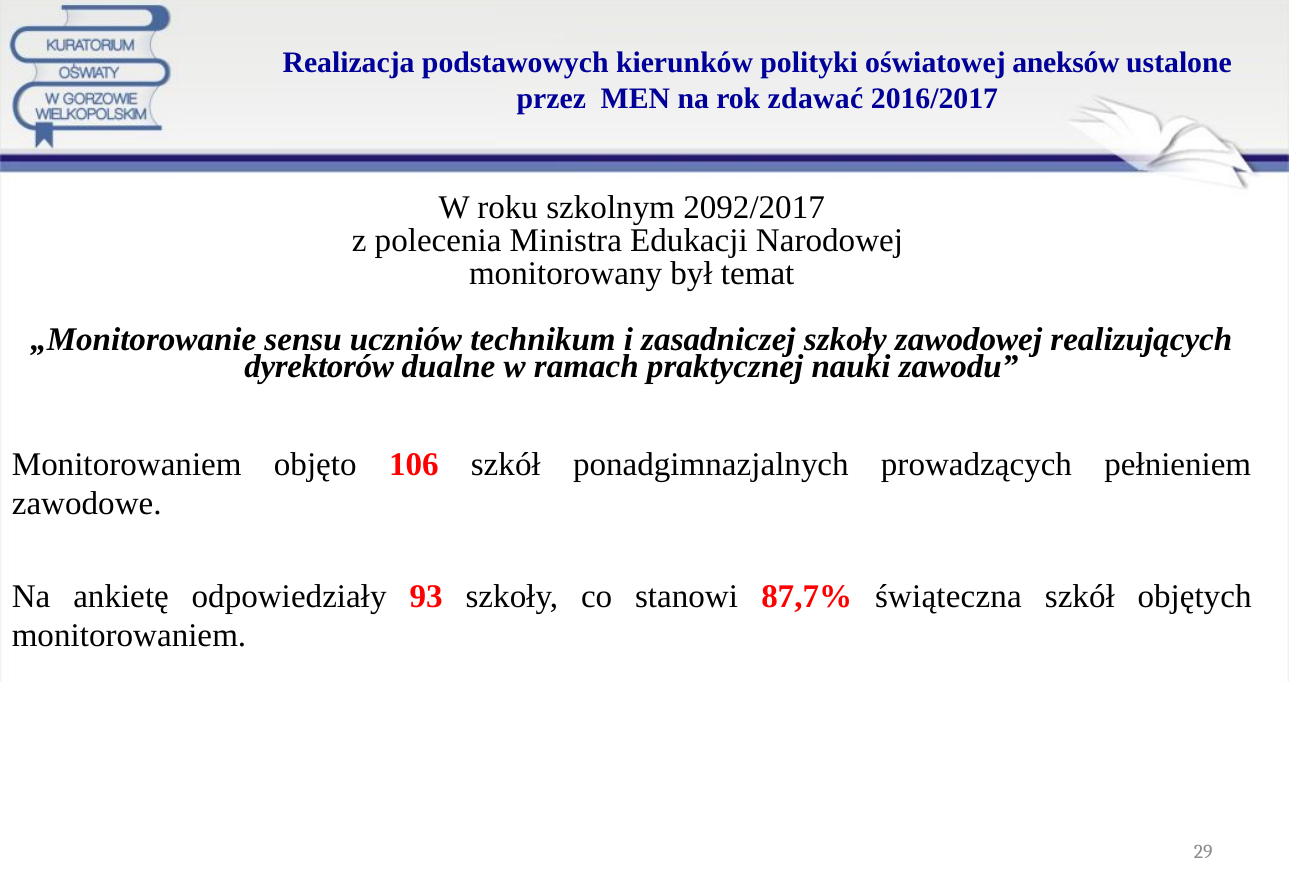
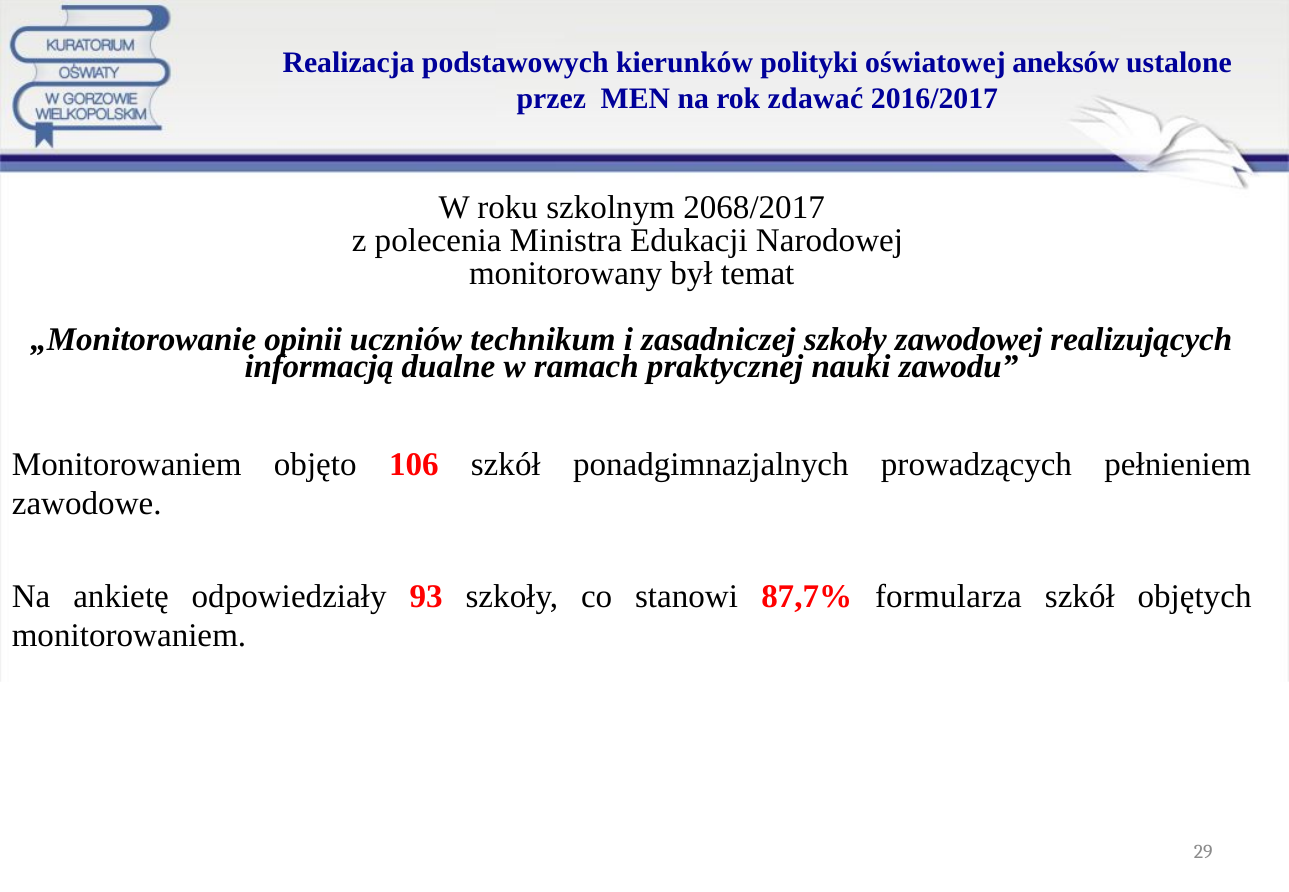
2092/2017: 2092/2017 -> 2068/2017
sensu: sensu -> opinii
dyrektorów: dyrektorów -> informacją
świąteczna: świąteczna -> formularza
